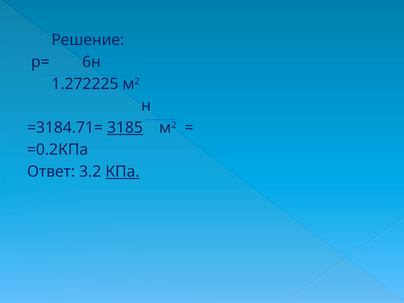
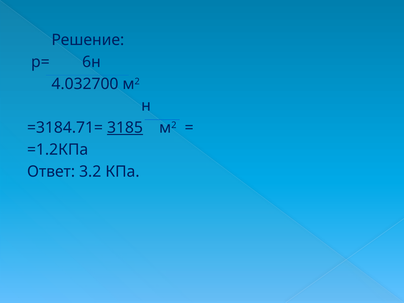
1.272225: 1.272225 -> 4.032700
=0.2КПа: =0.2КПа -> =1.2КПа
КПа underline: present -> none
